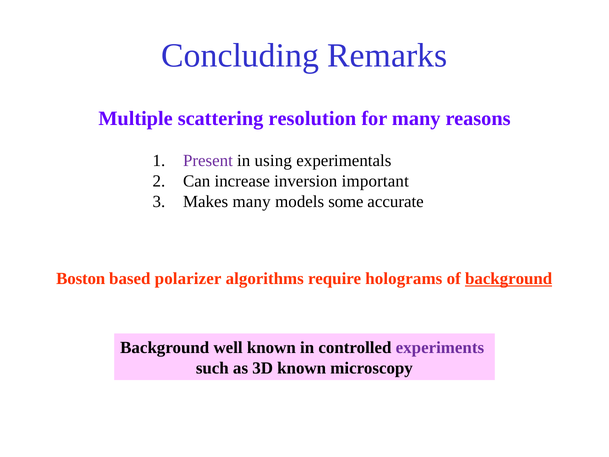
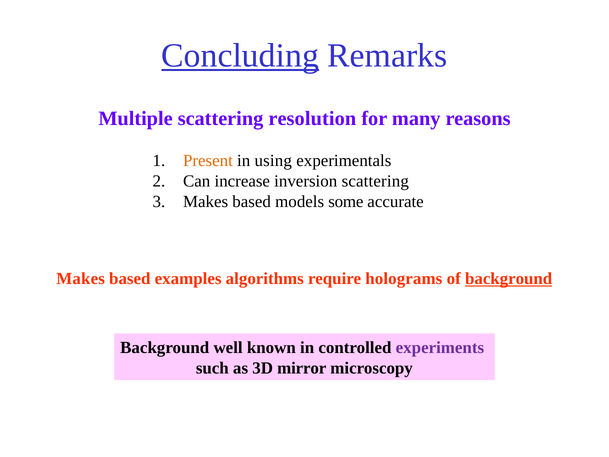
Concluding underline: none -> present
Present colour: purple -> orange
inversion important: important -> scattering
many at (252, 201): many -> based
Boston at (81, 278): Boston -> Makes
polarizer: polarizer -> examples
3D known: known -> mirror
